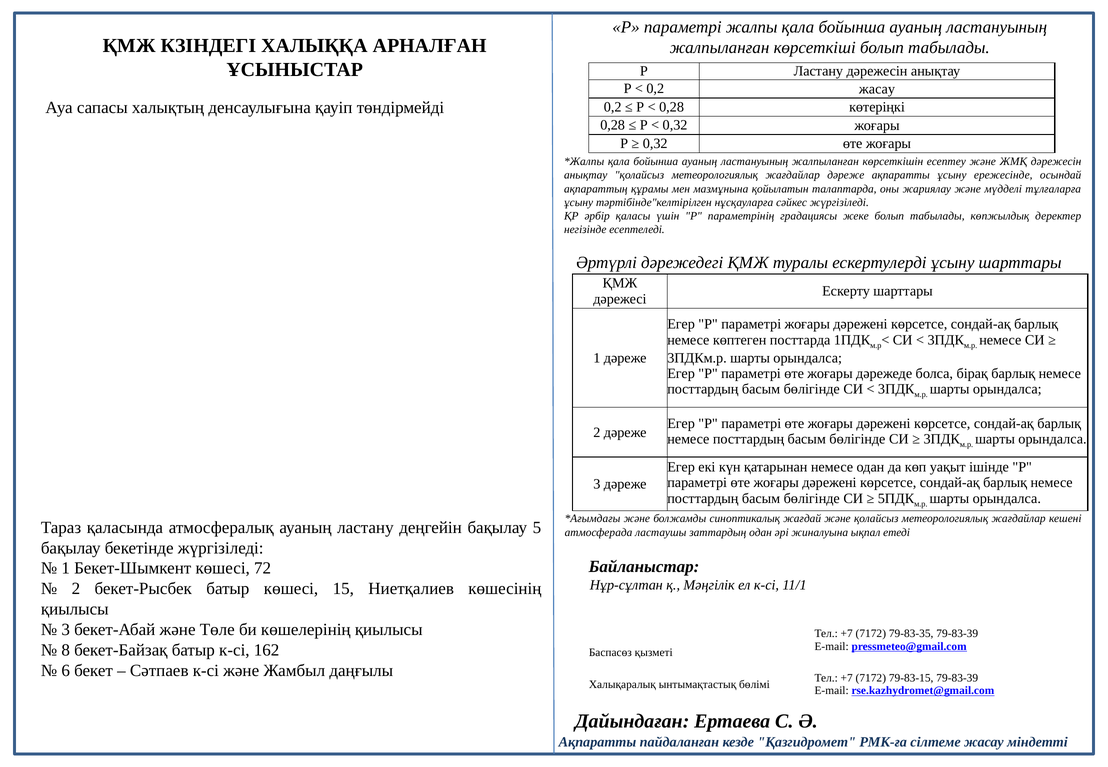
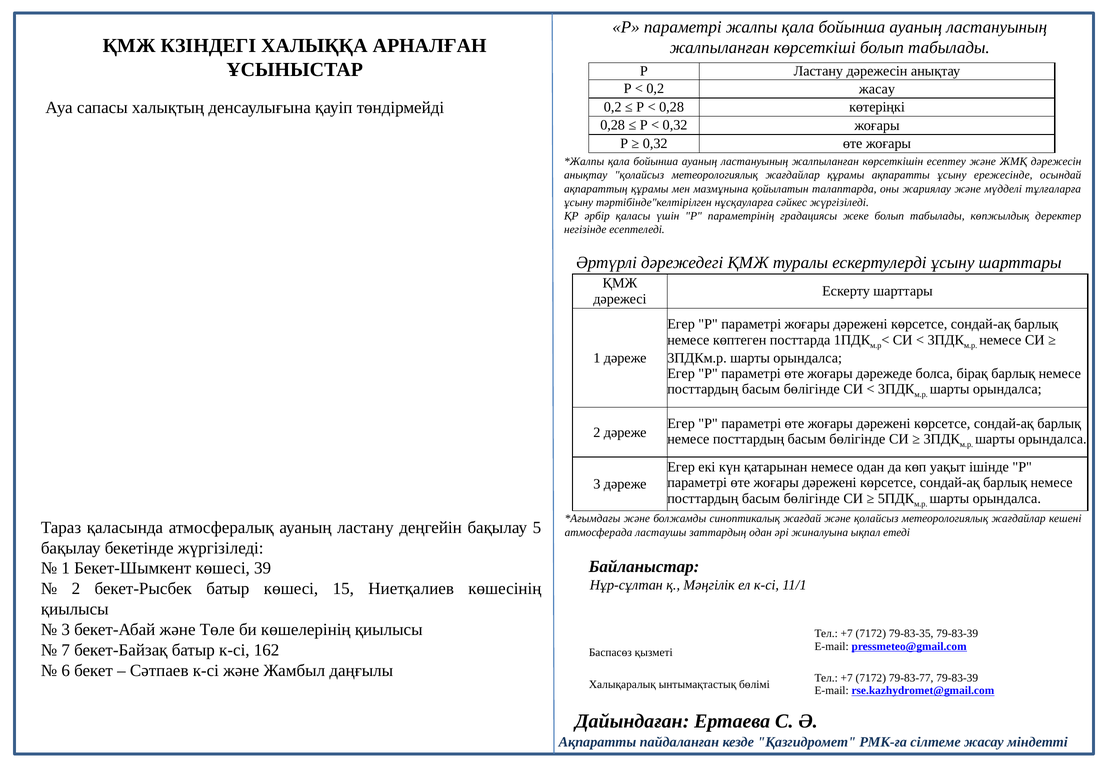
жағдайлар дәреже: дәреже -> құрамы
72: 72 -> 39
8: 8 -> 7
79-83-15: 79-83-15 -> 79-83-77
